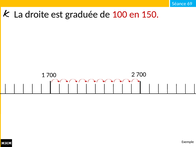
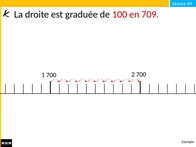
150: 150 -> 709
